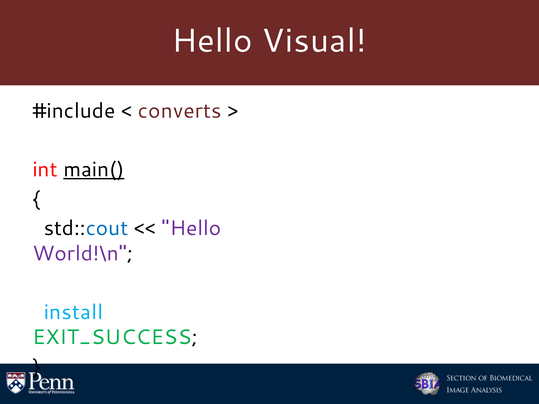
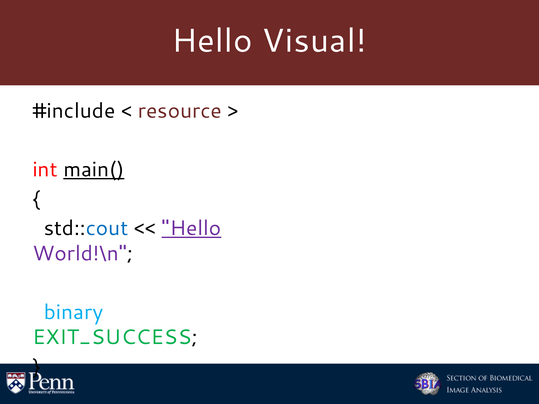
converts: converts -> resource
Hello at (191, 229) underline: none -> present
install: install -> binary
